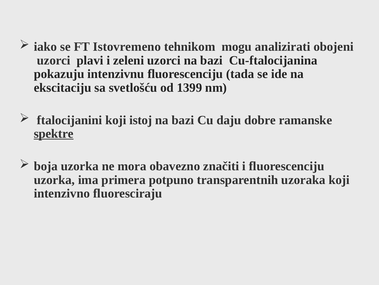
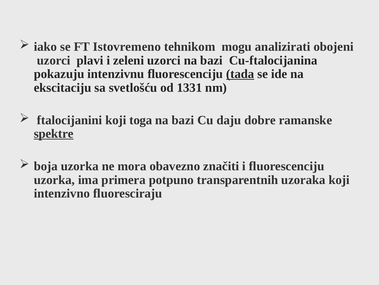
tada underline: none -> present
1399: 1399 -> 1331
istoj: istoj -> toga
